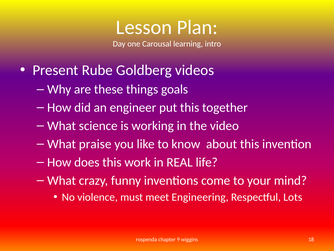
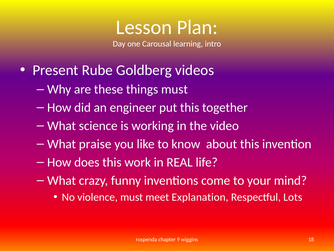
things goals: goals -> must
Engineering: Engineering -> Explanation
